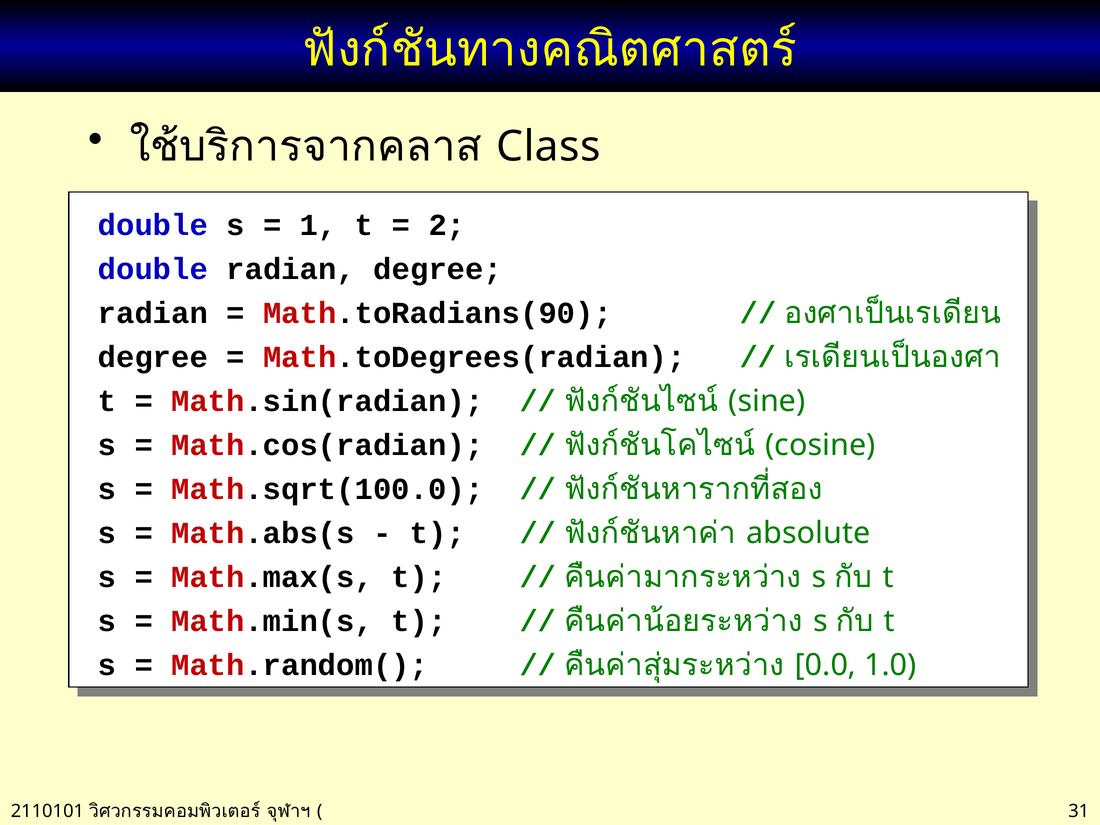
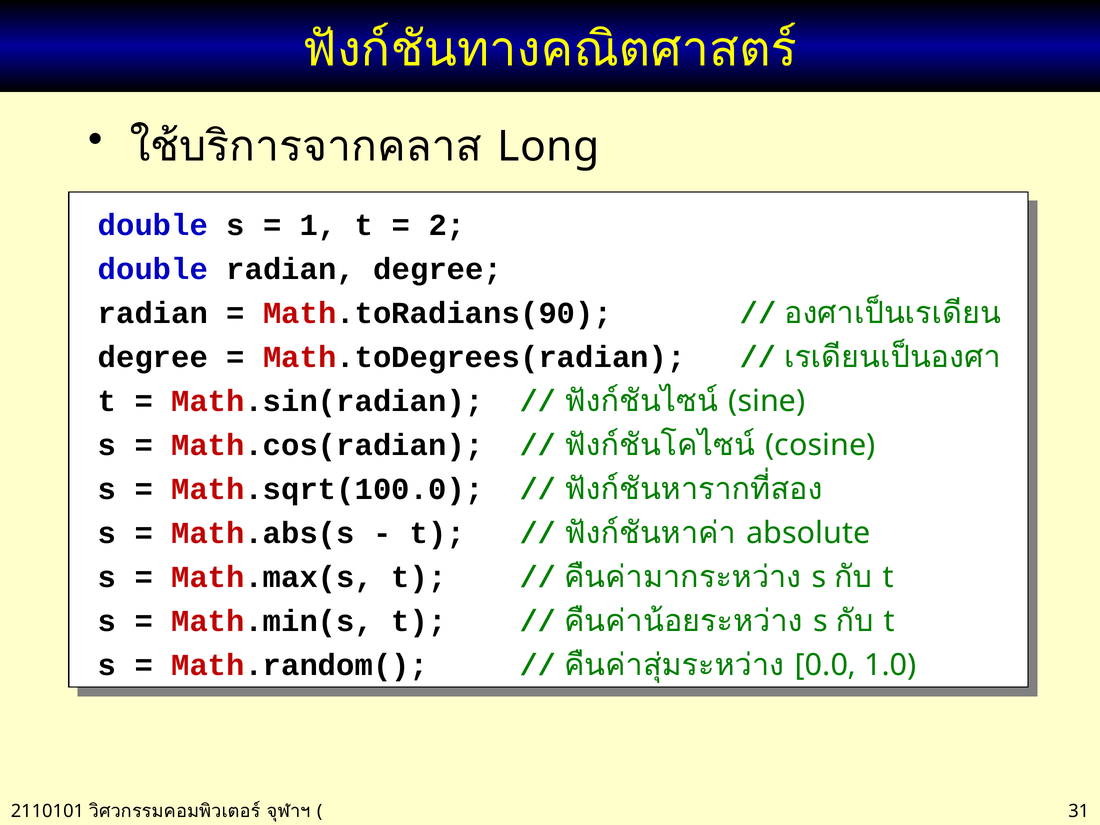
Class: Class -> Long
